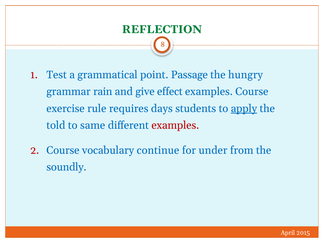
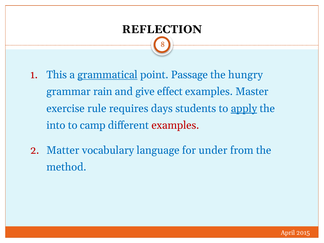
REFLECTION colour: green -> black
Test: Test -> This
grammatical underline: none -> present
examples Course: Course -> Master
told: told -> into
same: same -> camp
Course at (63, 150): Course -> Matter
continue: continue -> language
soundly: soundly -> method
